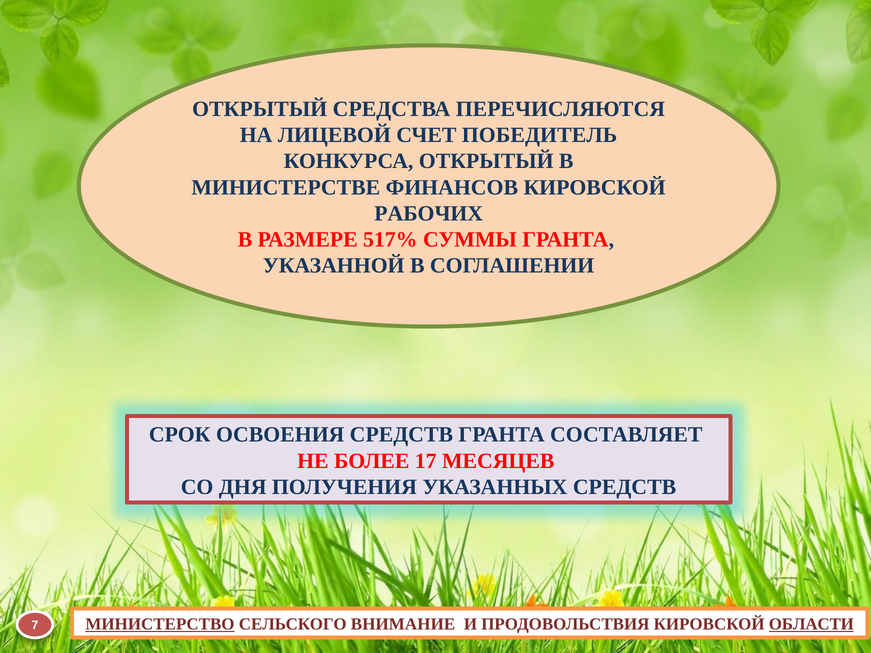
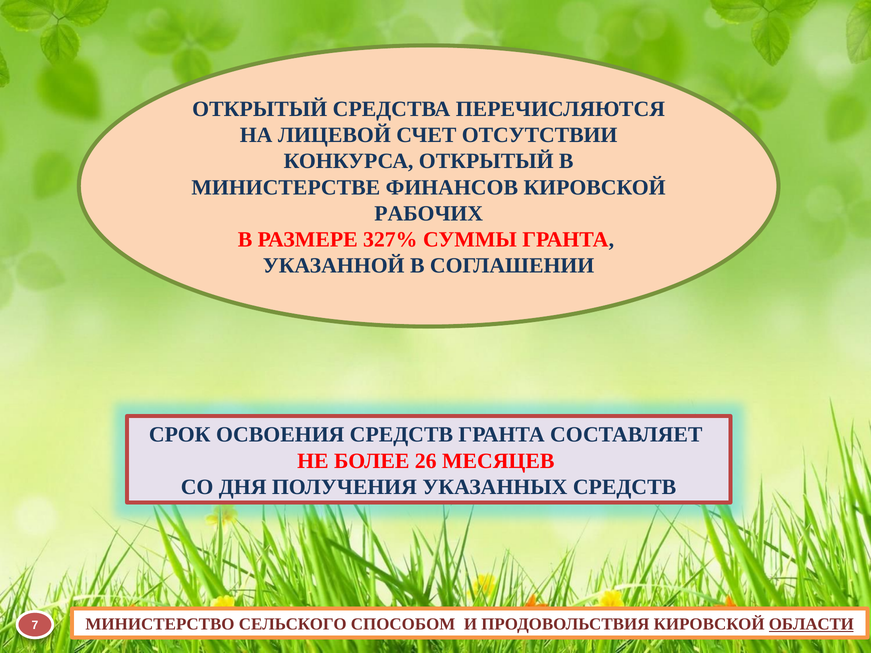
ПОБЕДИТЕЛЬ: ПОБЕДИТЕЛЬ -> ОТСУТСТВИИ
517%: 517% -> 327%
17: 17 -> 26
МИНИСТЕРСТВО underline: present -> none
ВНИМАНИЕ: ВНИМАНИЕ -> СПОСОБОМ
